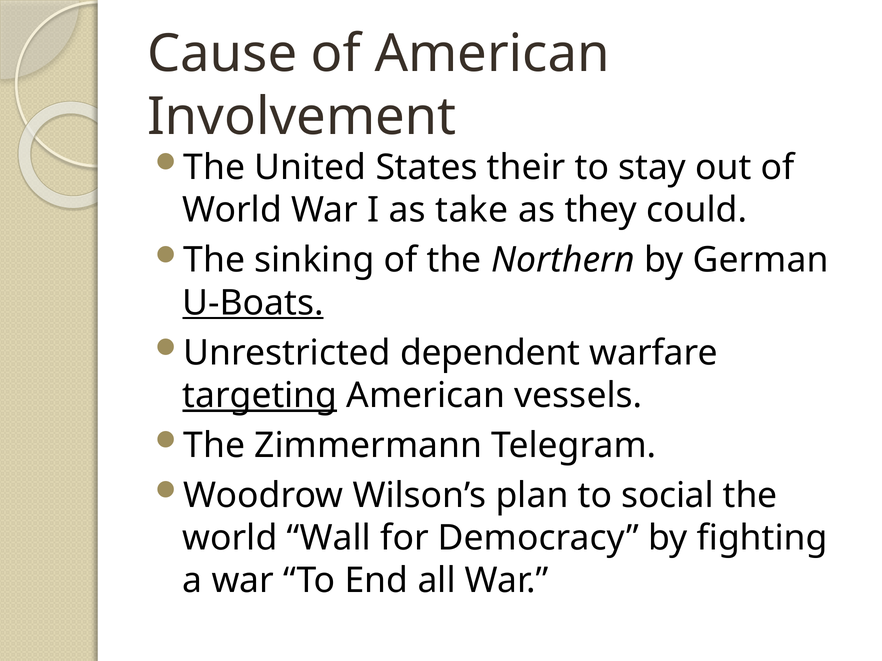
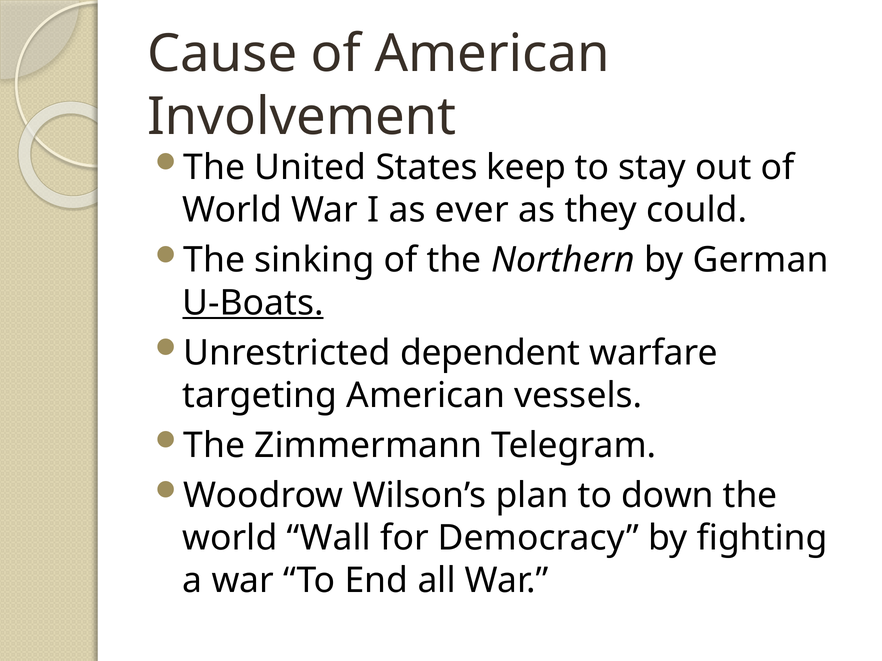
their: their -> keep
take: take -> ever
targeting underline: present -> none
social: social -> down
